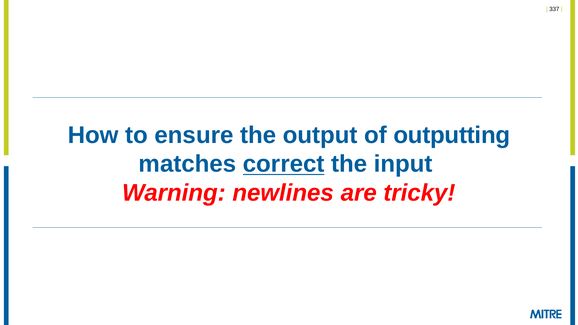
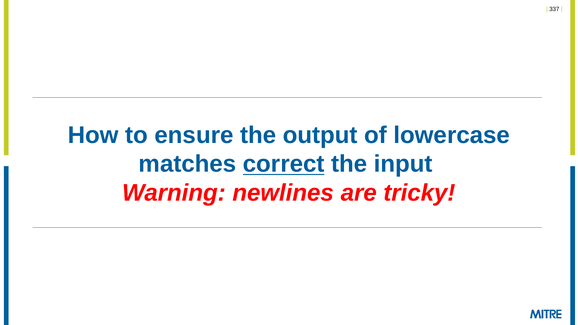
outputting: outputting -> lowercase
